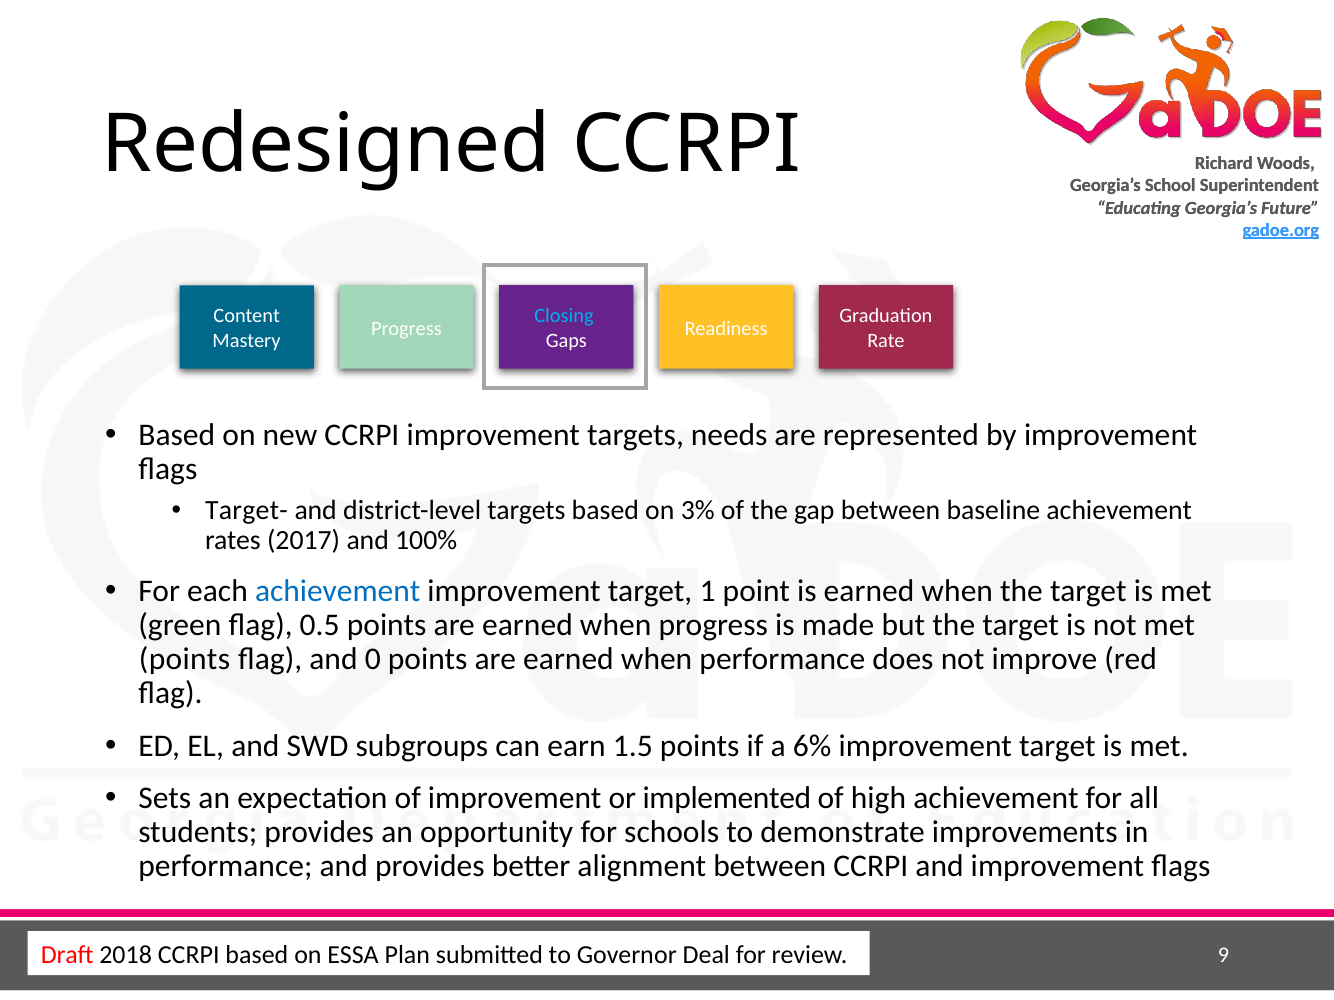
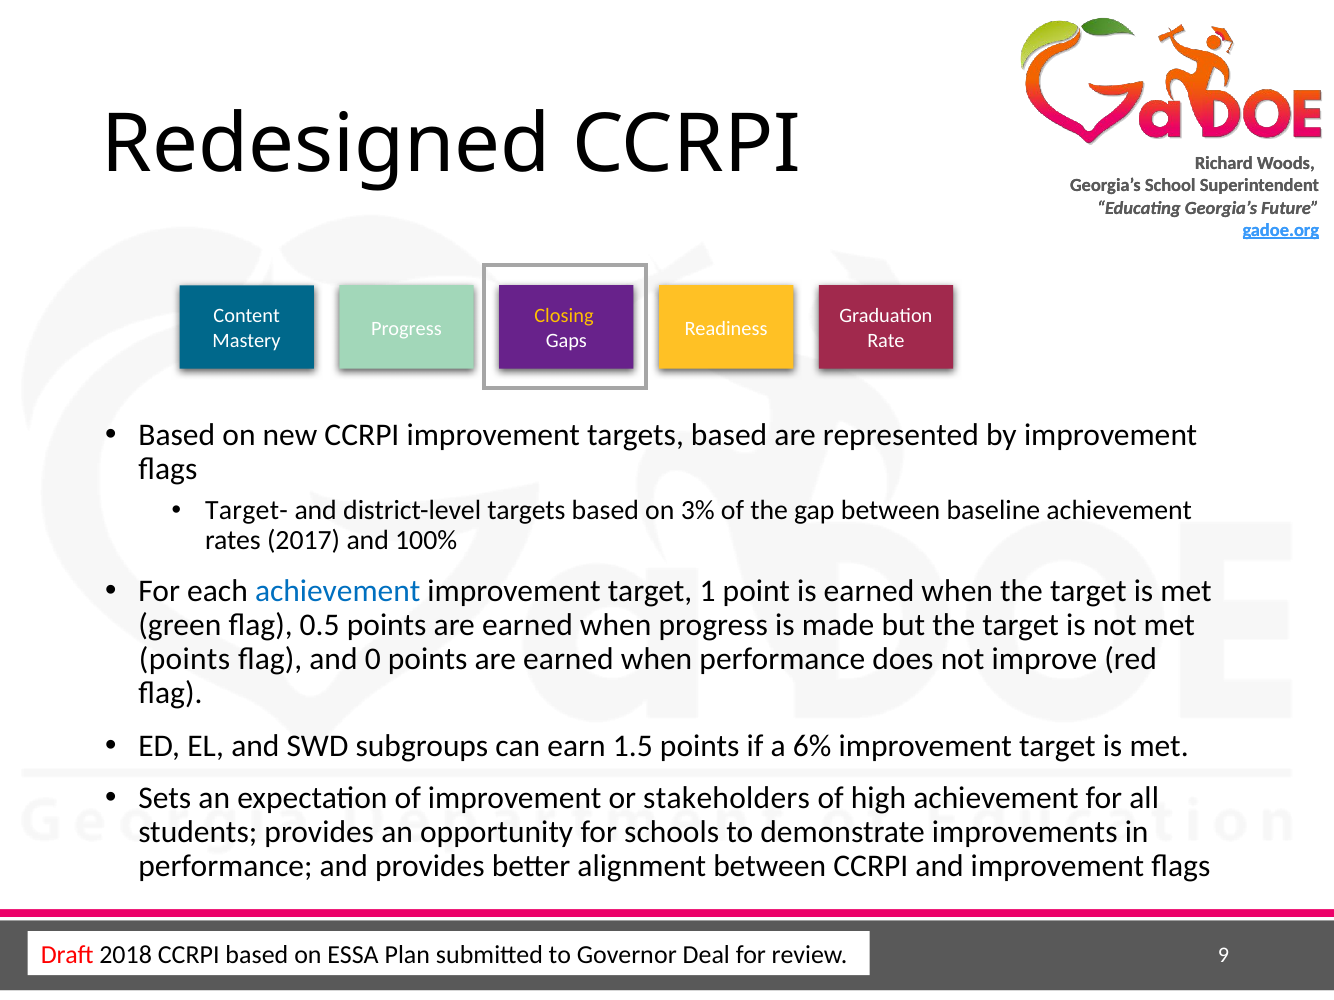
Closing colour: light blue -> yellow
improvement targets needs: needs -> based
implemented: implemented -> stakeholders
